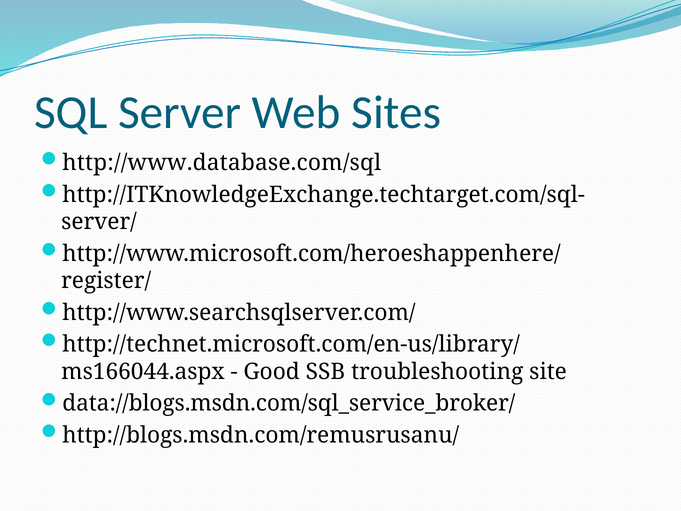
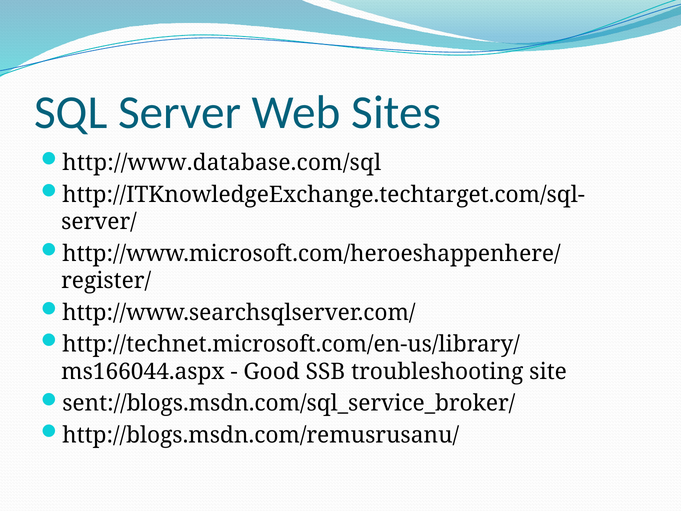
data://blogs.msdn.com/sql_service_broker/: data://blogs.msdn.com/sql_service_broker/ -> sent://blogs.msdn.com/sql_service_broker/
